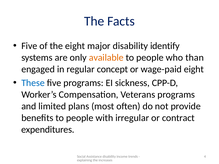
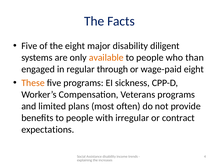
identify: identify -> diligent
concept: concept -> through
These colour: blue -> orange
expenditures: expenditures -> expectations
